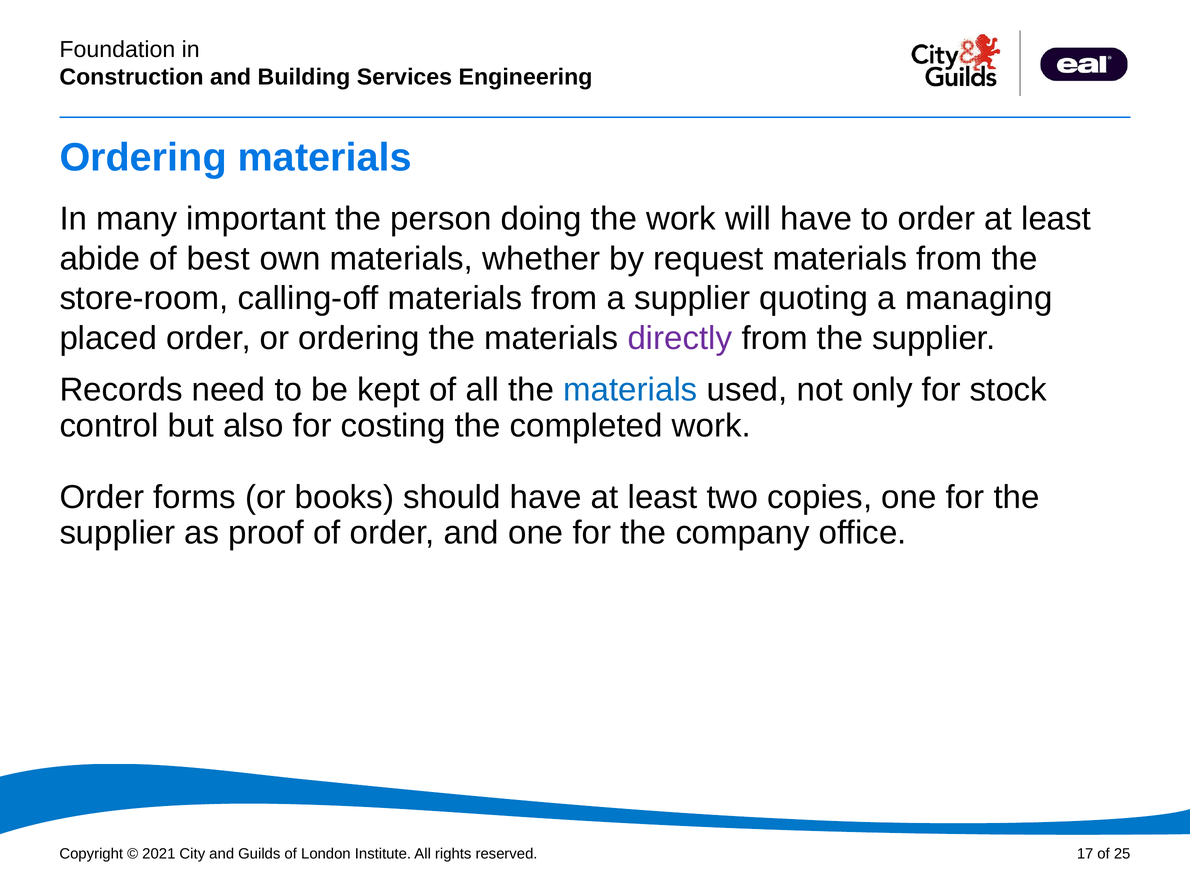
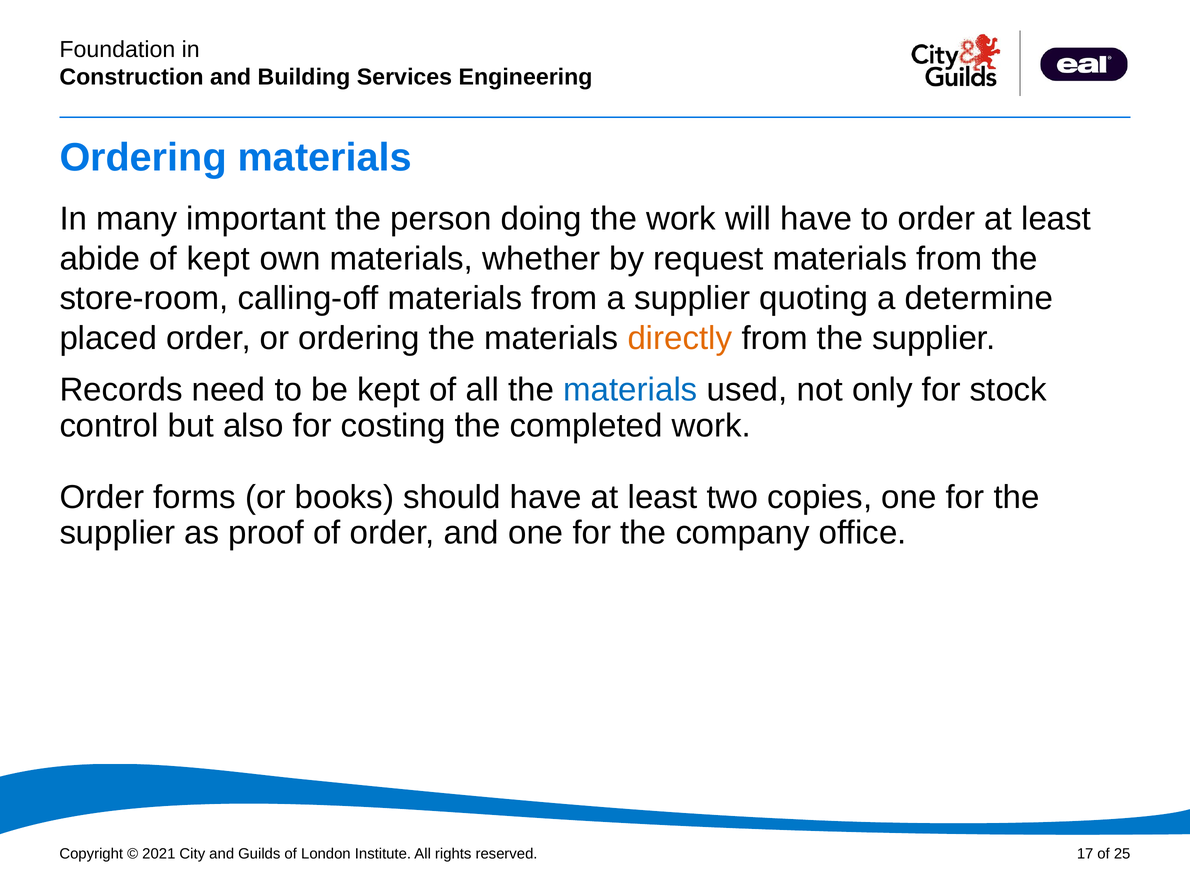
of best: best -> kept
managing: managing -> determine
directly colour: purple -> orange
